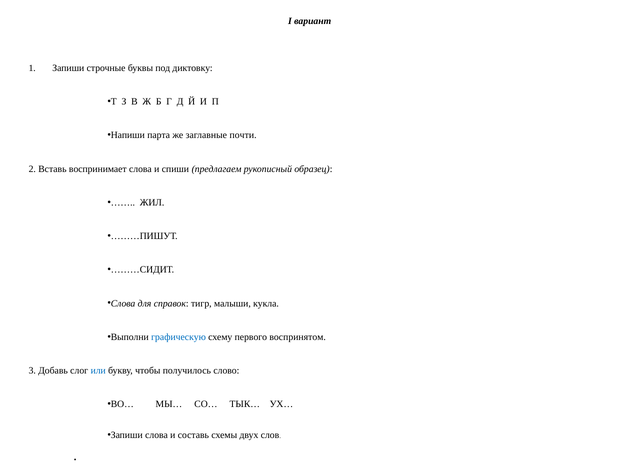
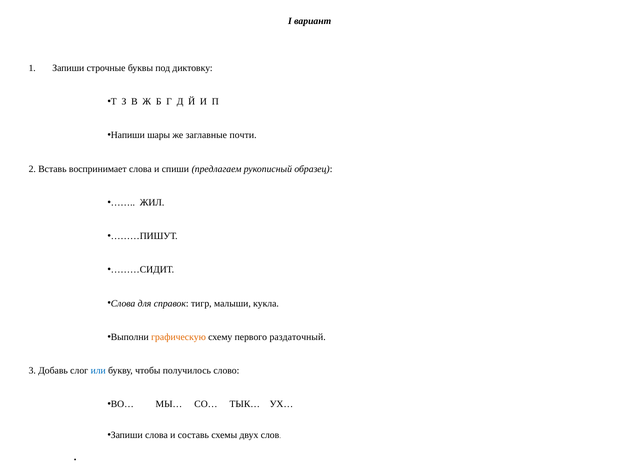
парта: парта -> шары
графическую colour: blue -> orange
воспринятом: воспринятом -> раздаточный
